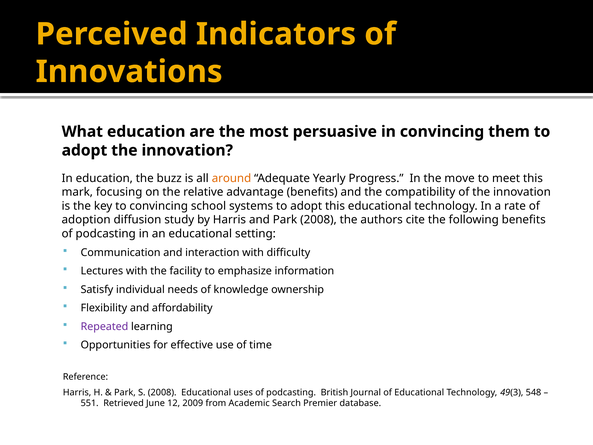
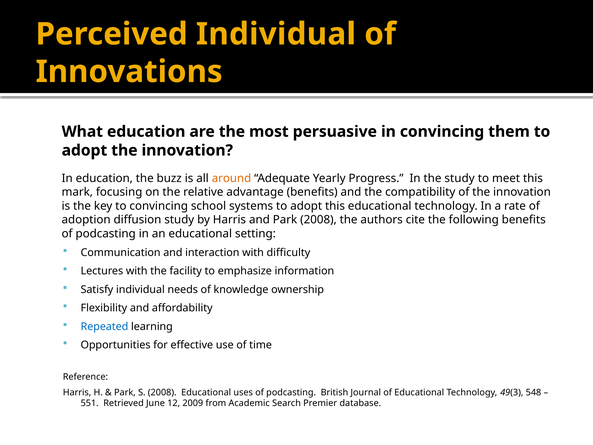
Perceived Indicators: Indicators -> Individual
the move: move -> study
Repeated colour: purple -> blue
